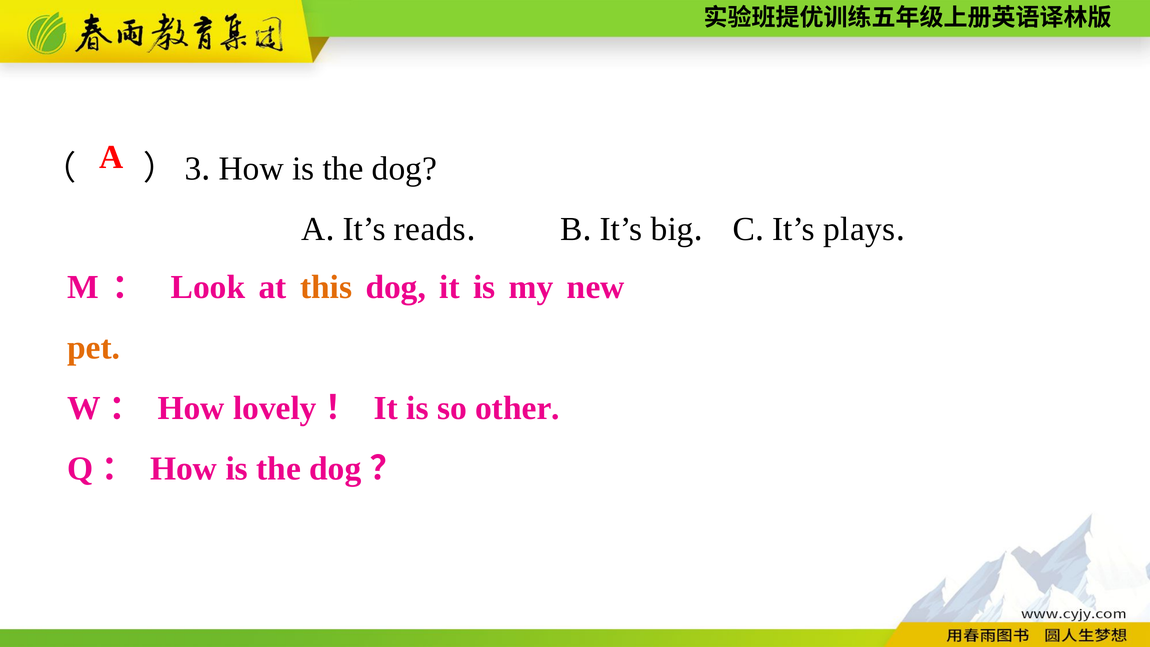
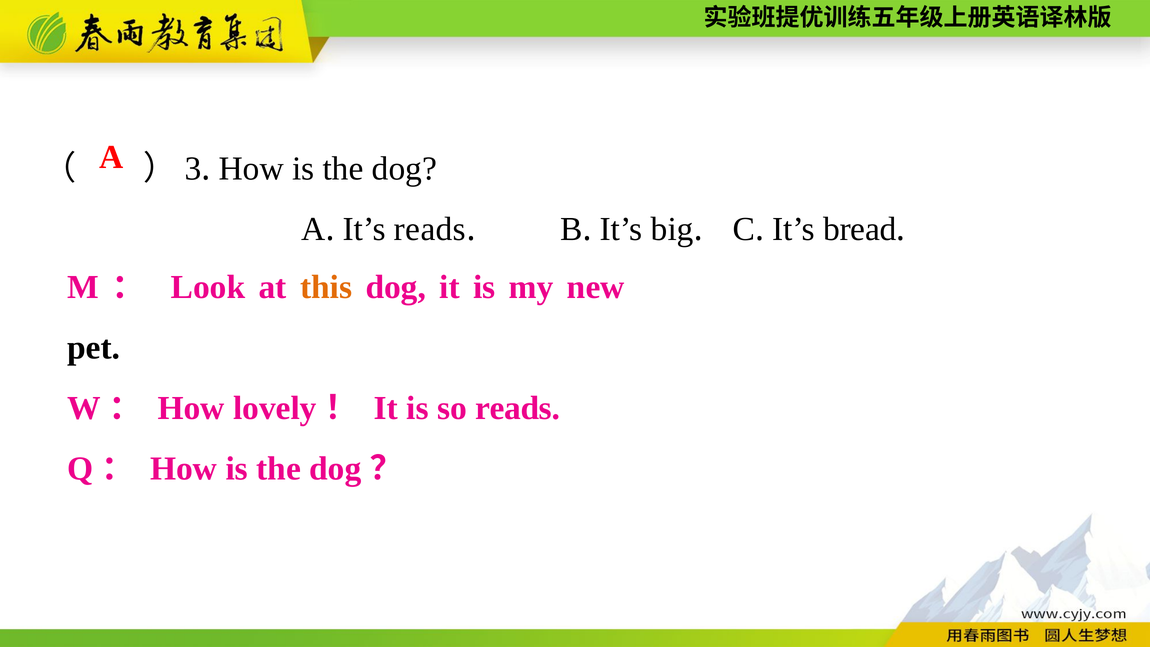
plays: plays -> bread
pet colour: orange -> black
so other: other -> reads
